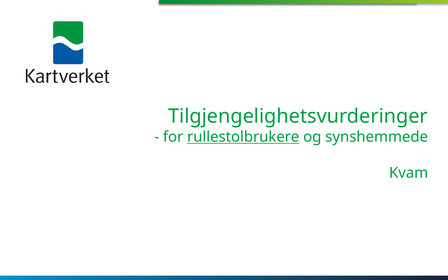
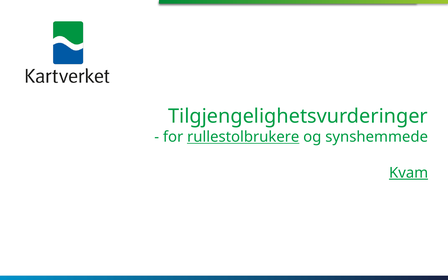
Kvam underline: none -> present
